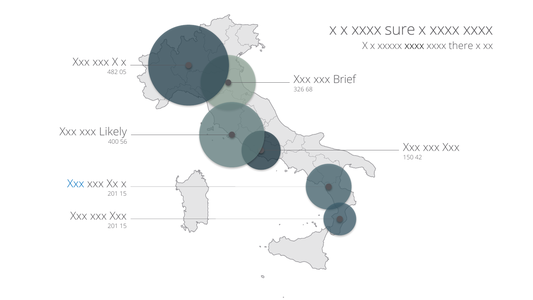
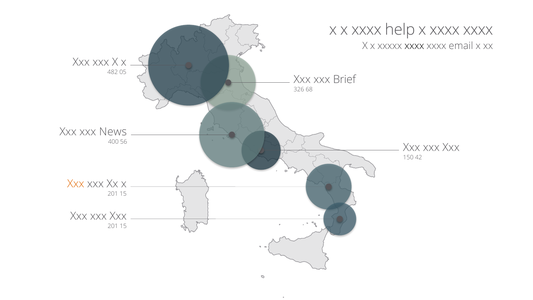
sure: sure -> help
there: there -> email
Likely: Likely -> News
Xxx at (76, 184) colour: blue -> orange
